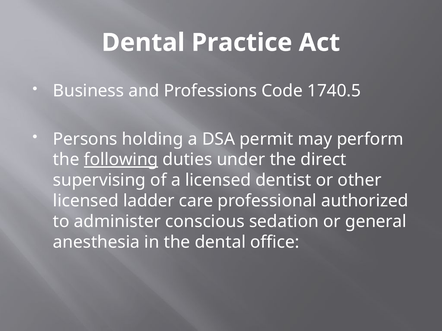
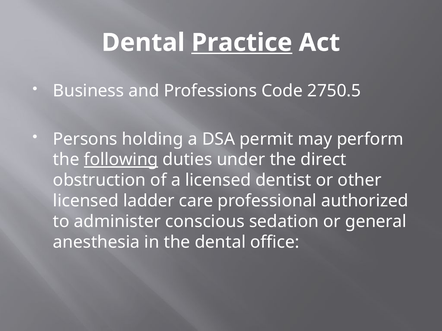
Practice underline: none -> present
1740.5: 1740.5 -> 2750.5
supervising: supervising -> obstruction
